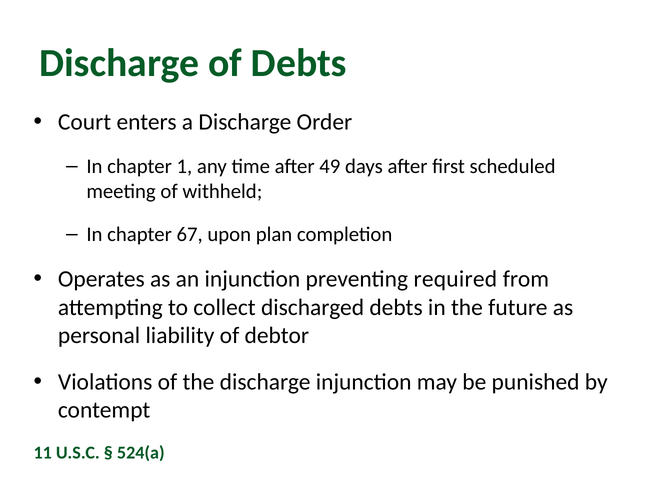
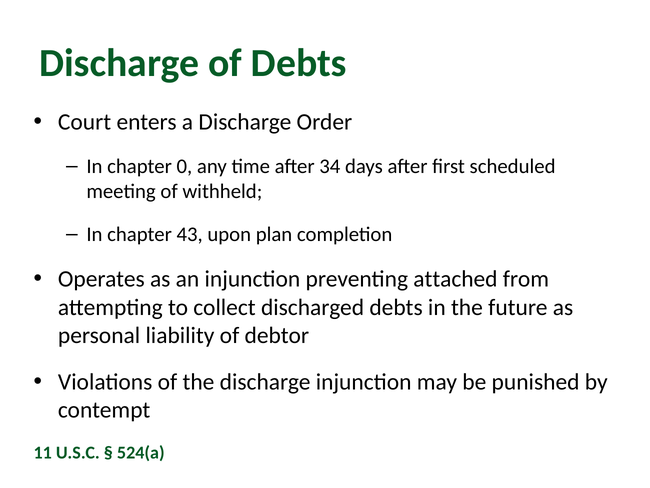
1: 1 -> 0
49: 49 -> 34
67: 67 -> 43
required: required -> attached
